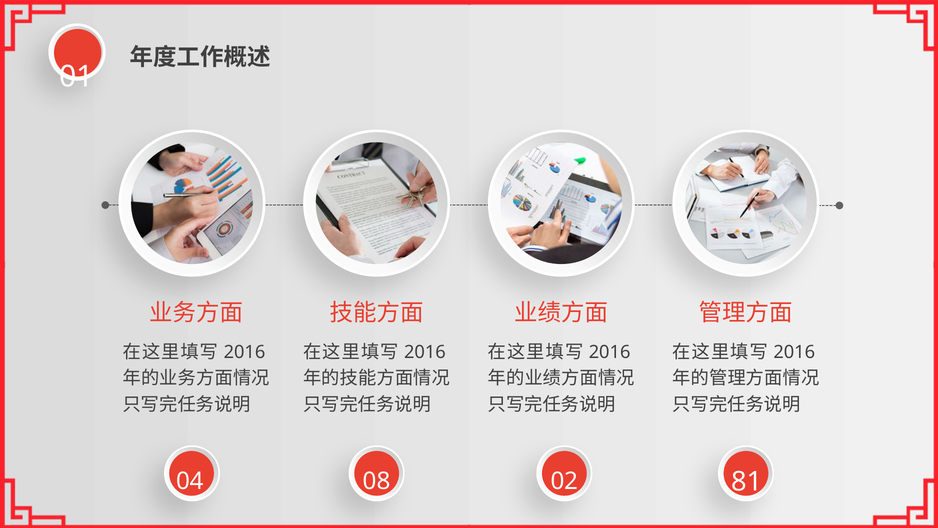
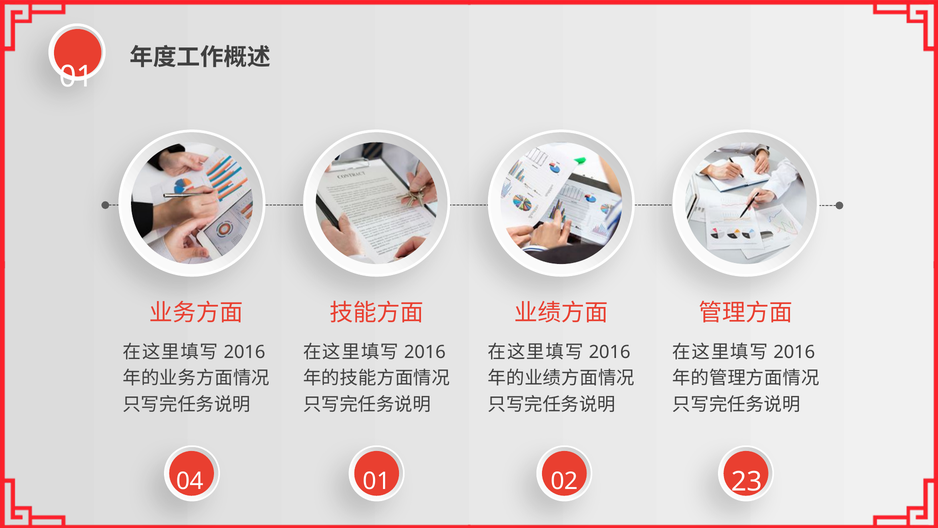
04 08: 08 -> 01
81: 81 -> 23
